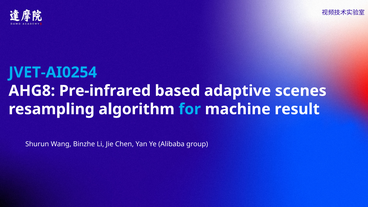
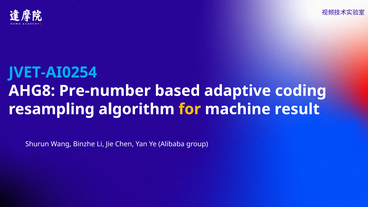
Pre-infrared: Pre-infrared -> Pre-number
scenes: scenes -> coding
for colour: light blue -> yellow
